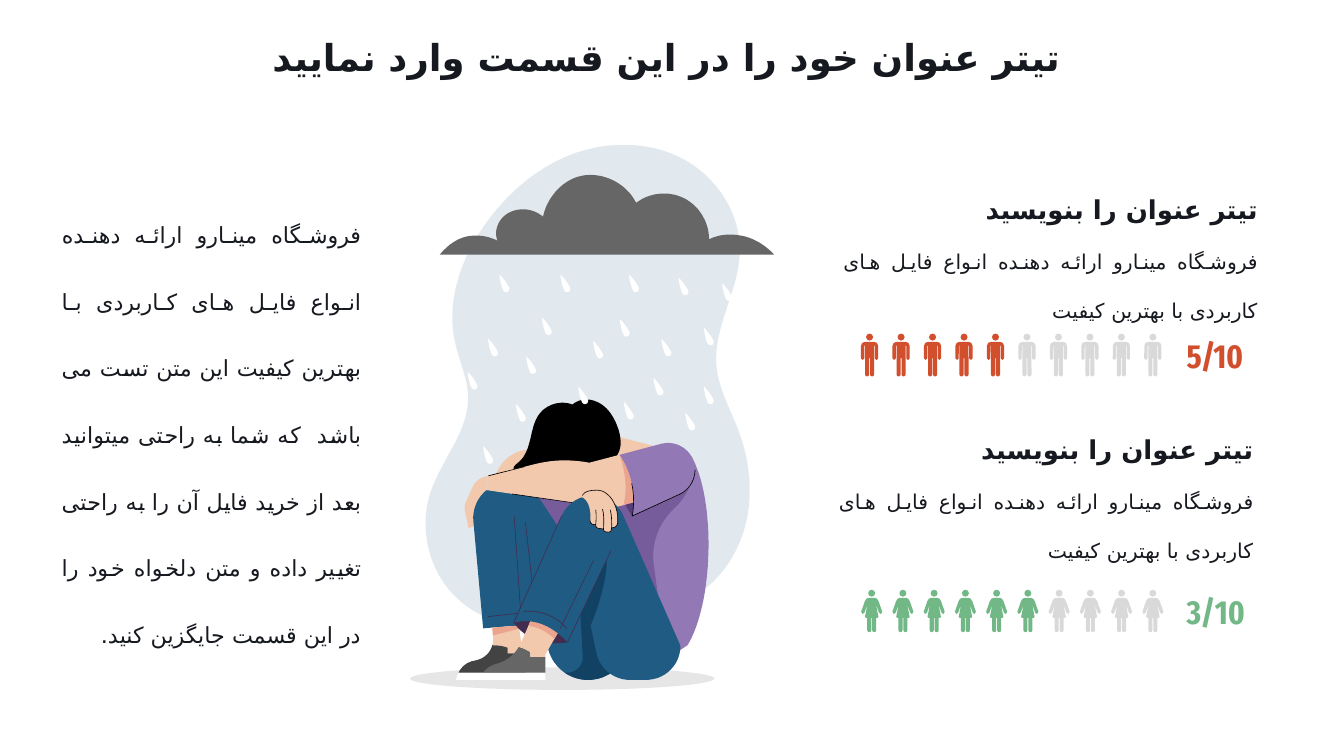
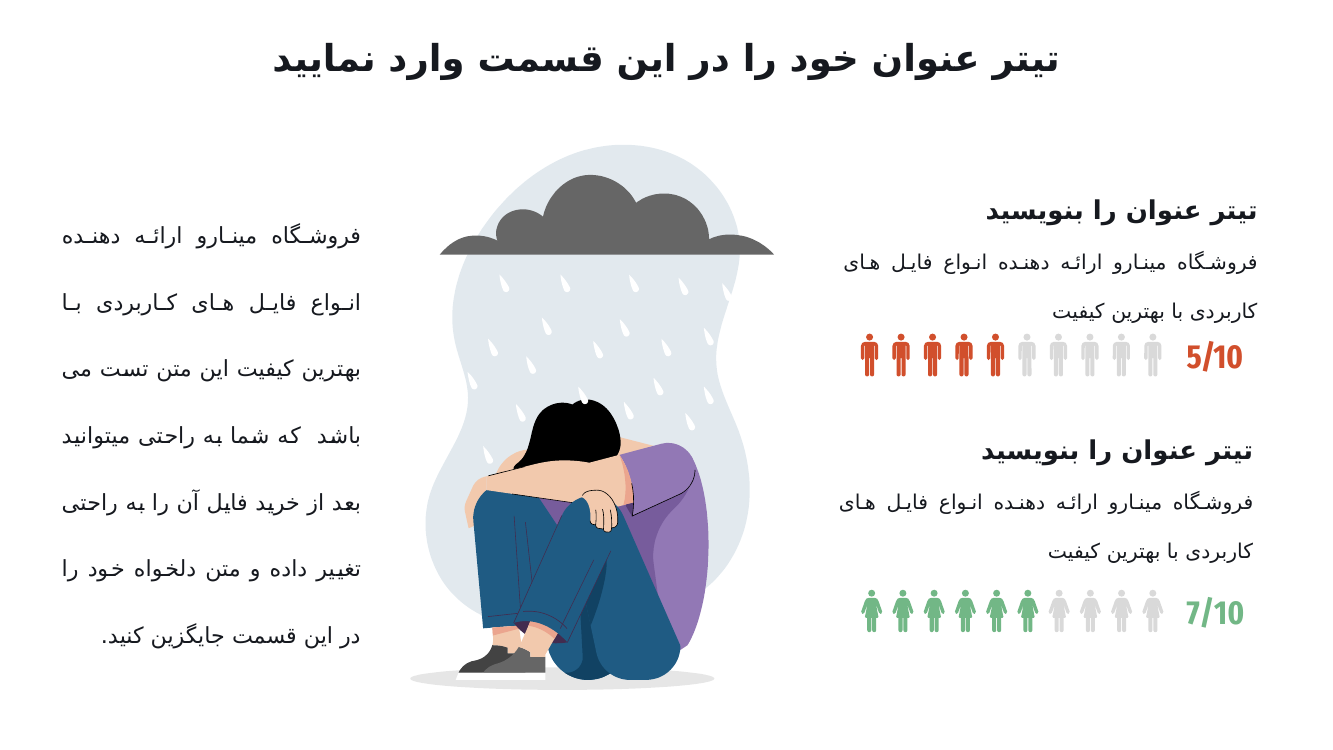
3/10: 3/10 -> 7/10
